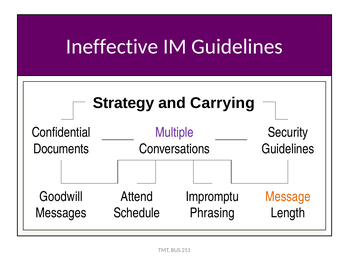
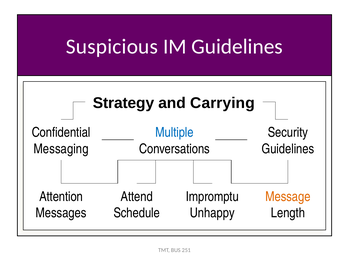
Ineffective: Ineffective -> Suspicious
Multiple colour: purple -> blue
Documents: Documents -> Messaging
Goodwill: Goodwill -> Attention
Phrasing: Phrasing -> Unhappy
